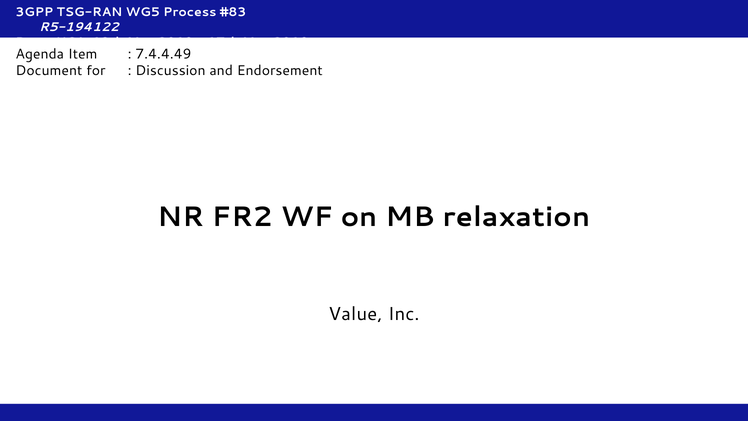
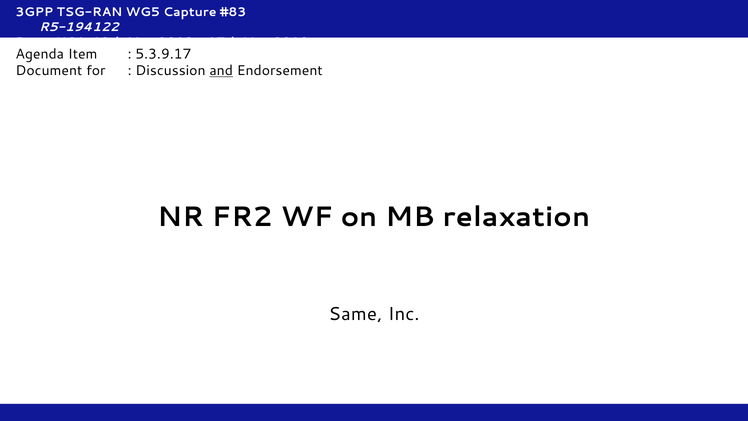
Process: Process -> Capture
7.4.4.49: 7.4.4.49 -> 5.3.9.17
and underline: none -> present
Value: Value -> Same
